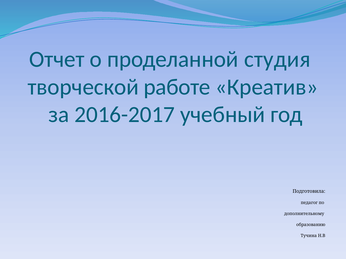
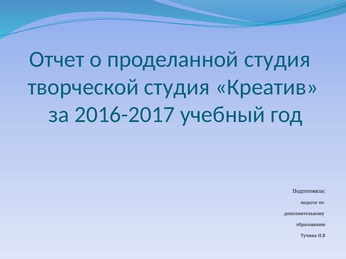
творческой работе: работе -> студия
